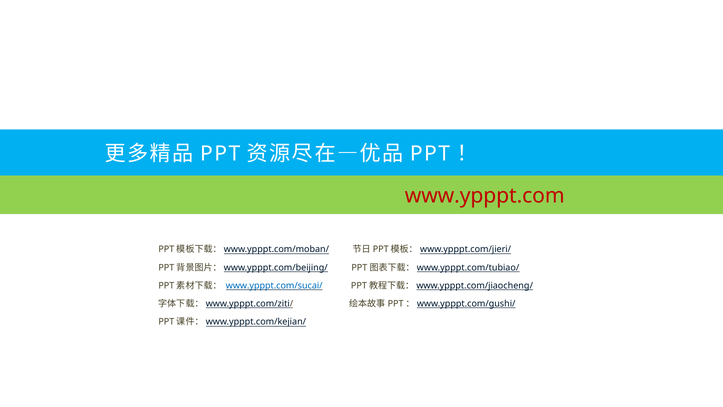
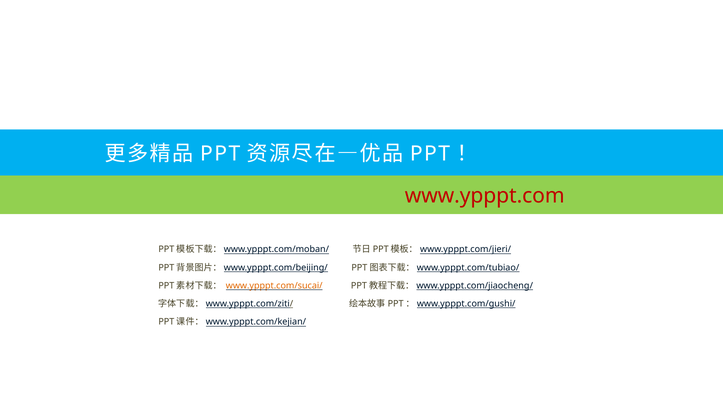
www.ypppt.com/sucai/ colour: blue -> orange
